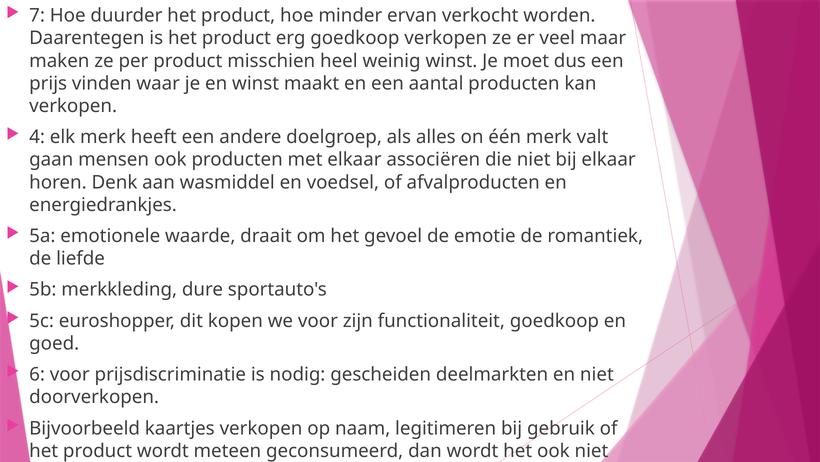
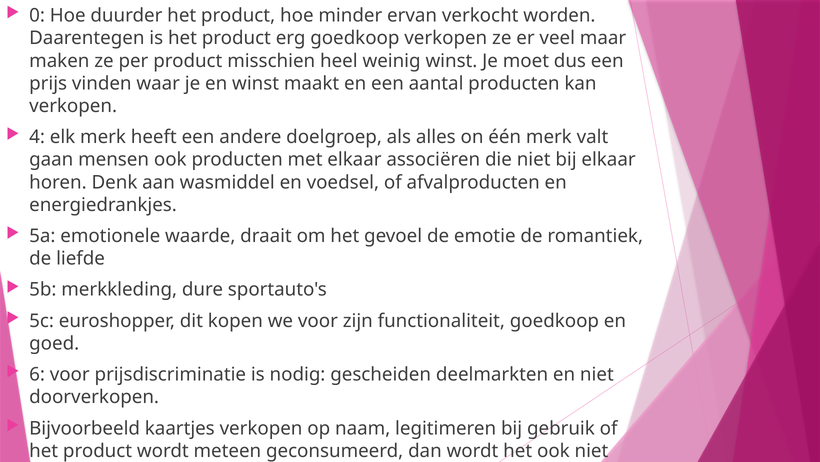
7: 7 -> 0
